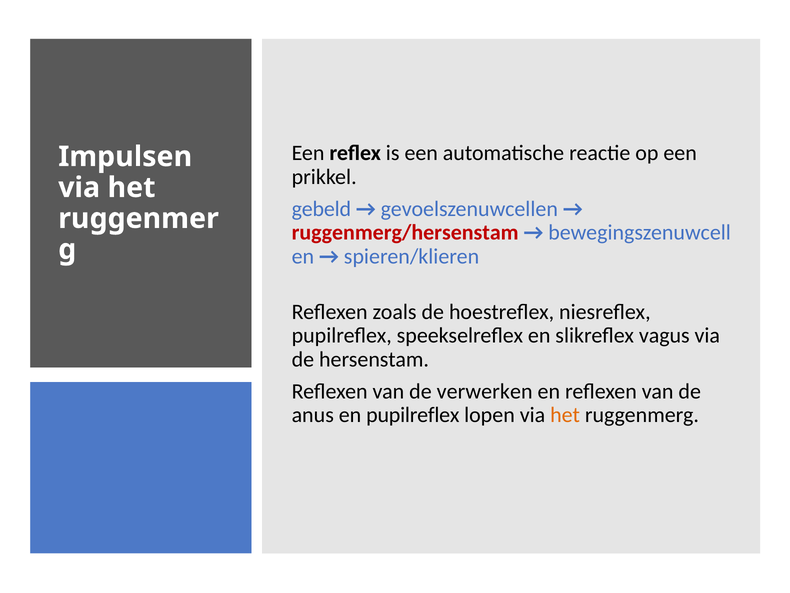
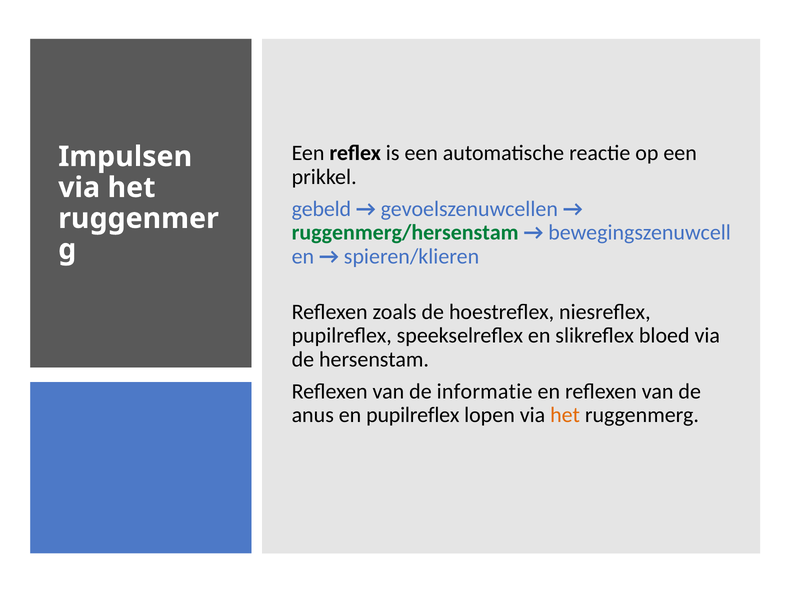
ruggenmerg/hersenstam colour: red -> green
vagus: vagus -> bloed
verwerken: verwerken -> informatie
